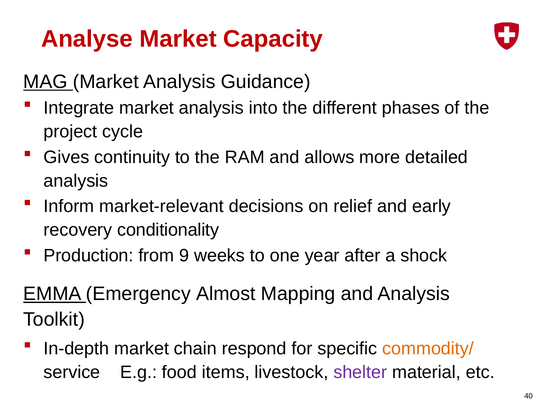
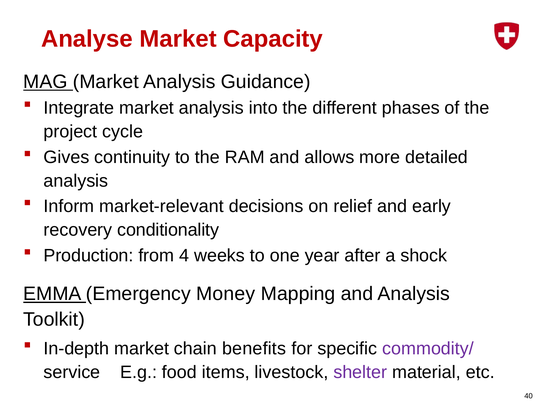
9: 9 -> 4
Almost: Almost -> Money
respond: respond -> benefits
commodity/ colour: orange -> purple
